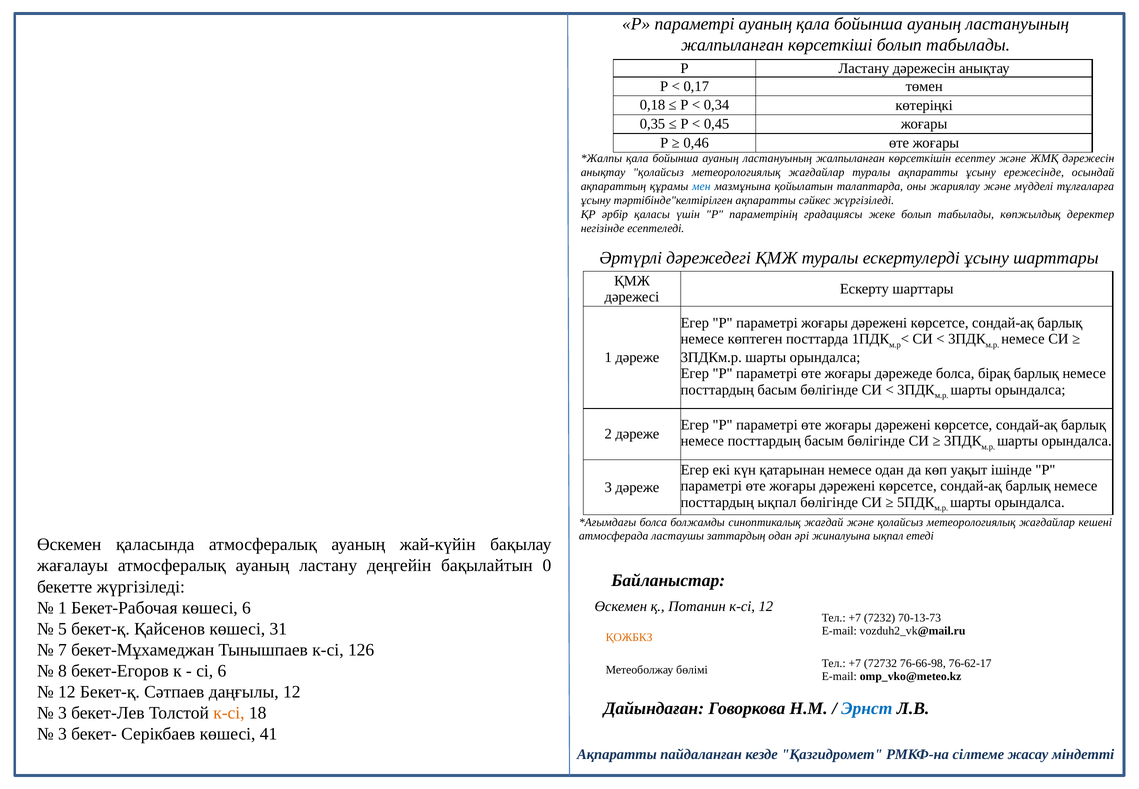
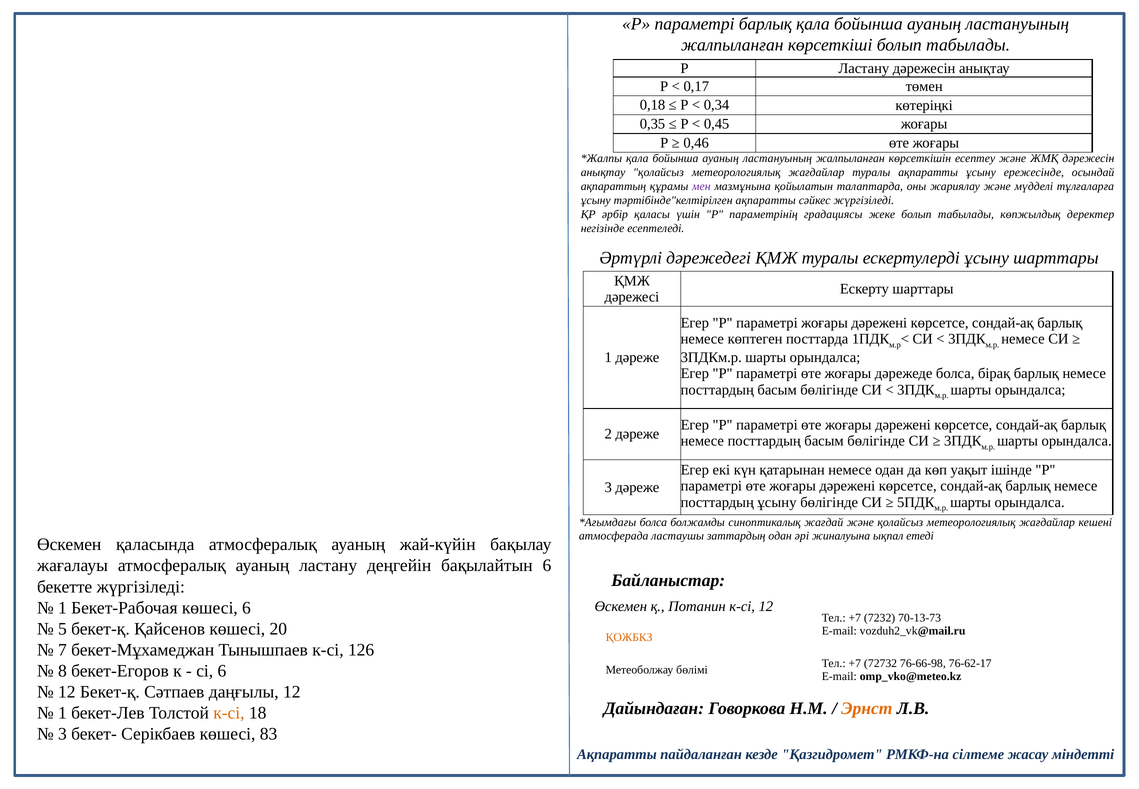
параметрі ауаның: ауаның -> барлық
мен colour: blue -> purple
посттардың ықпал: ықпал -> ұсыну
бақылайтын 0: 0 -> 6
31: 31 -> 20
Эрнст colour: blue -> orange
3 at (62, 713): 3 -> 1
41: 41 -> 83
